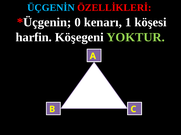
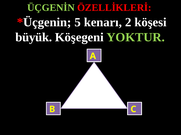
ÜÇGENİN colour: light blue -> light green
0: 0 -> 5
1: 1 -> 2
harfin: harfin -> büyük
